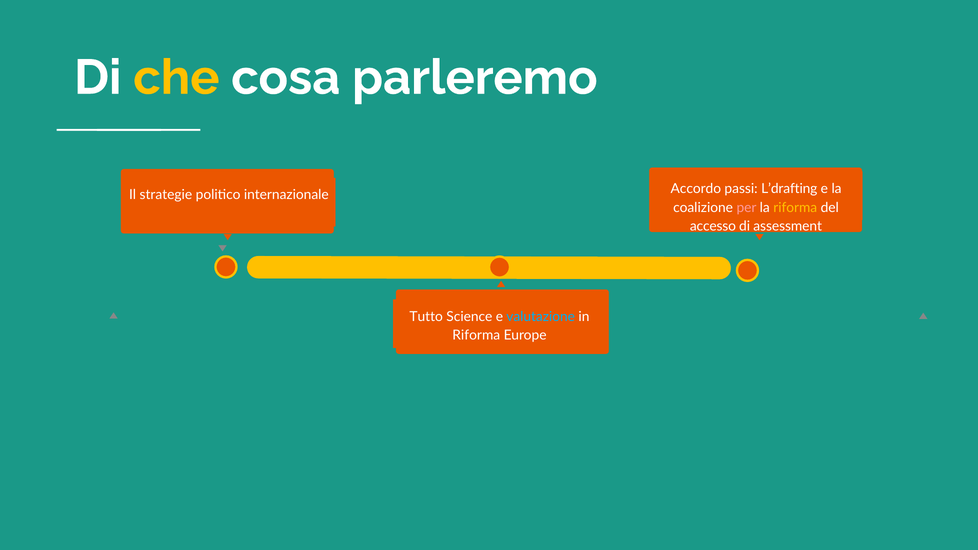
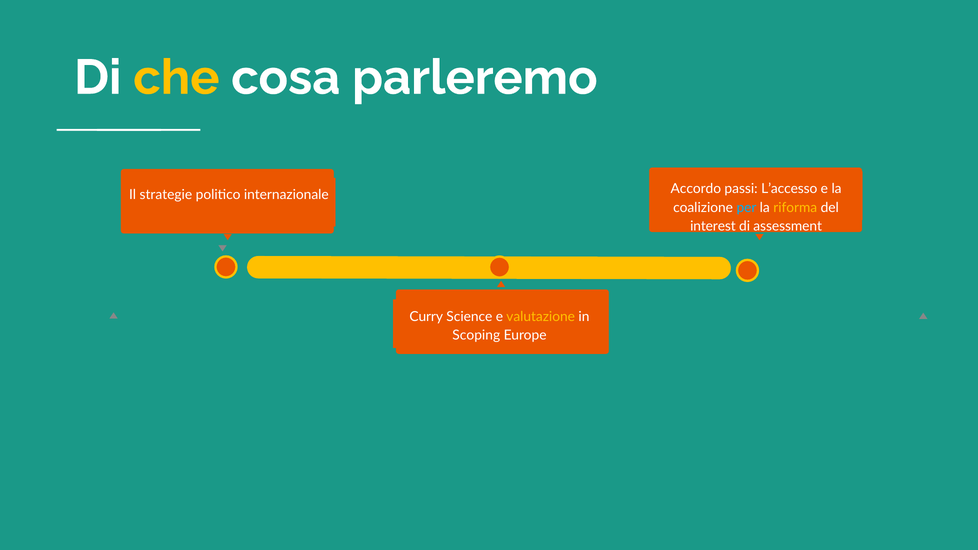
L’drafting: L’drafting -> L’accesso
per colour: pink -> light blue
accesso: accesso -> interest
Tutto: Tutto -> Curry
valutazione colour: light blue -> yellow
Riforma at (476, 336): Riforma -> Scoping
